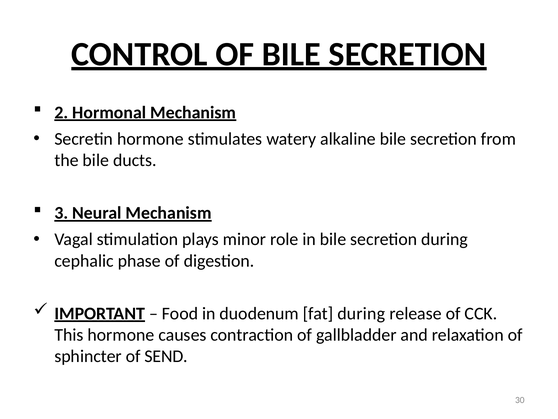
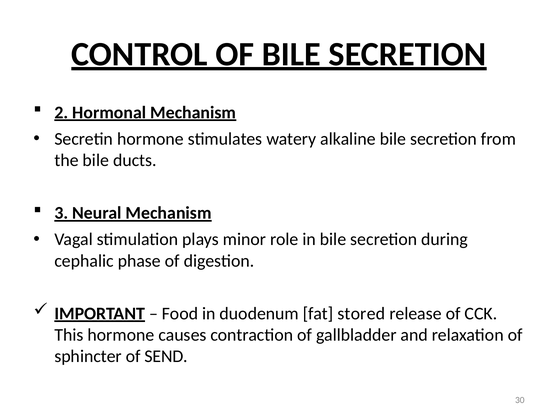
fat during: during -> stored
